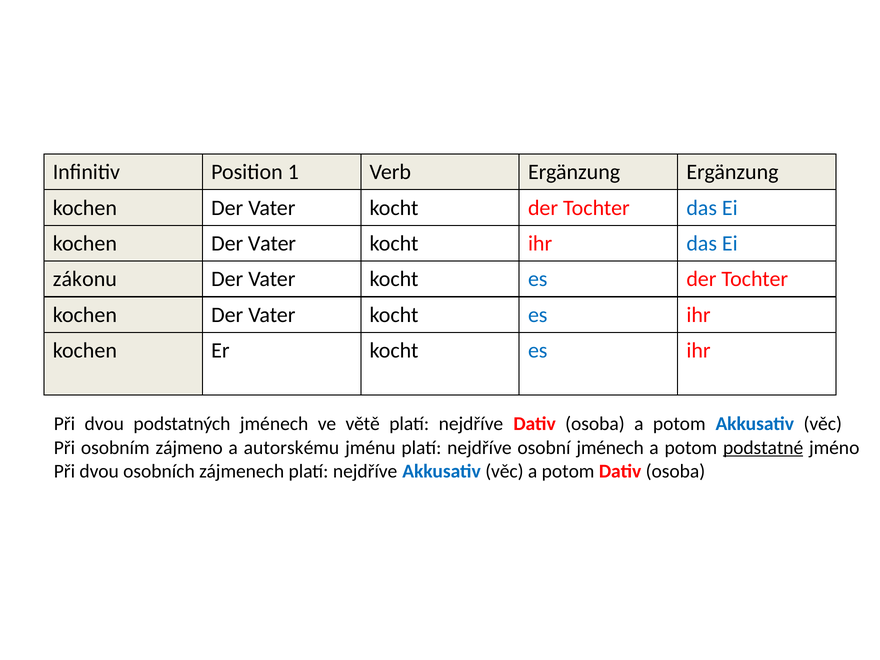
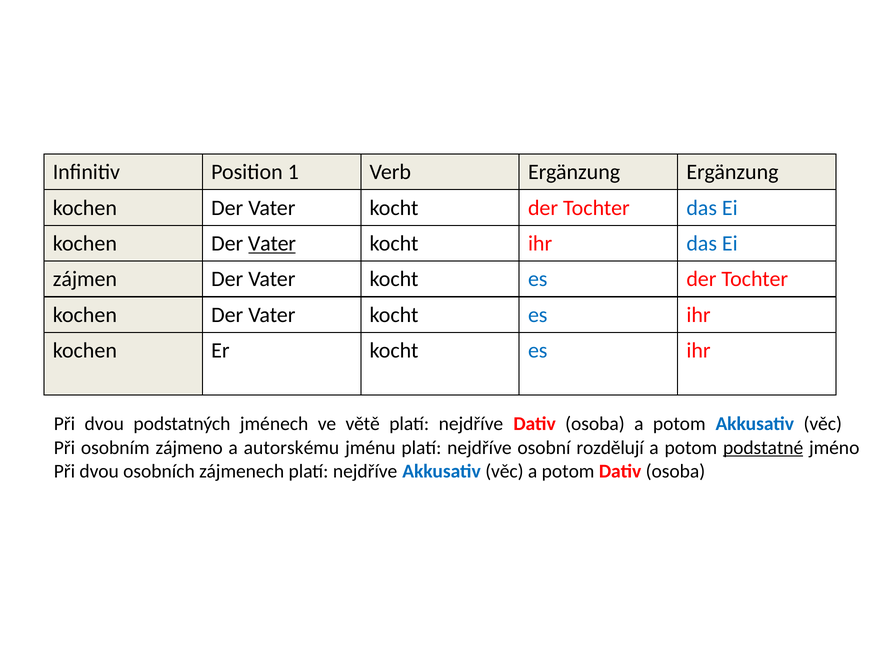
Vater at (272, 243) underline: none -> present
zákonu: zákonu -> zájmen
osobní jménech: jménech -> rozdělují
